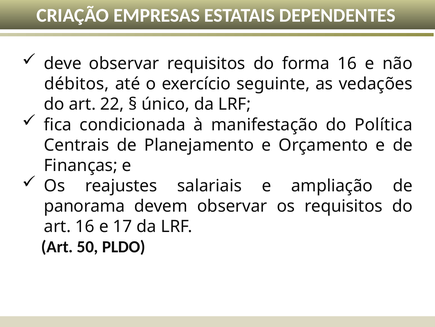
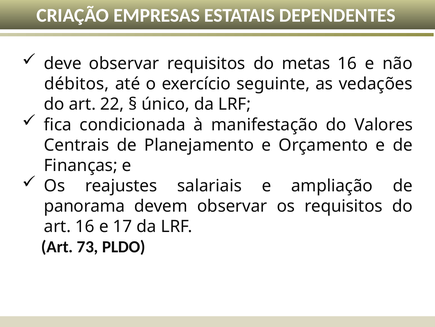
forma: forma -> metas
Política: Política -> Valores
50: 50 -> 73
